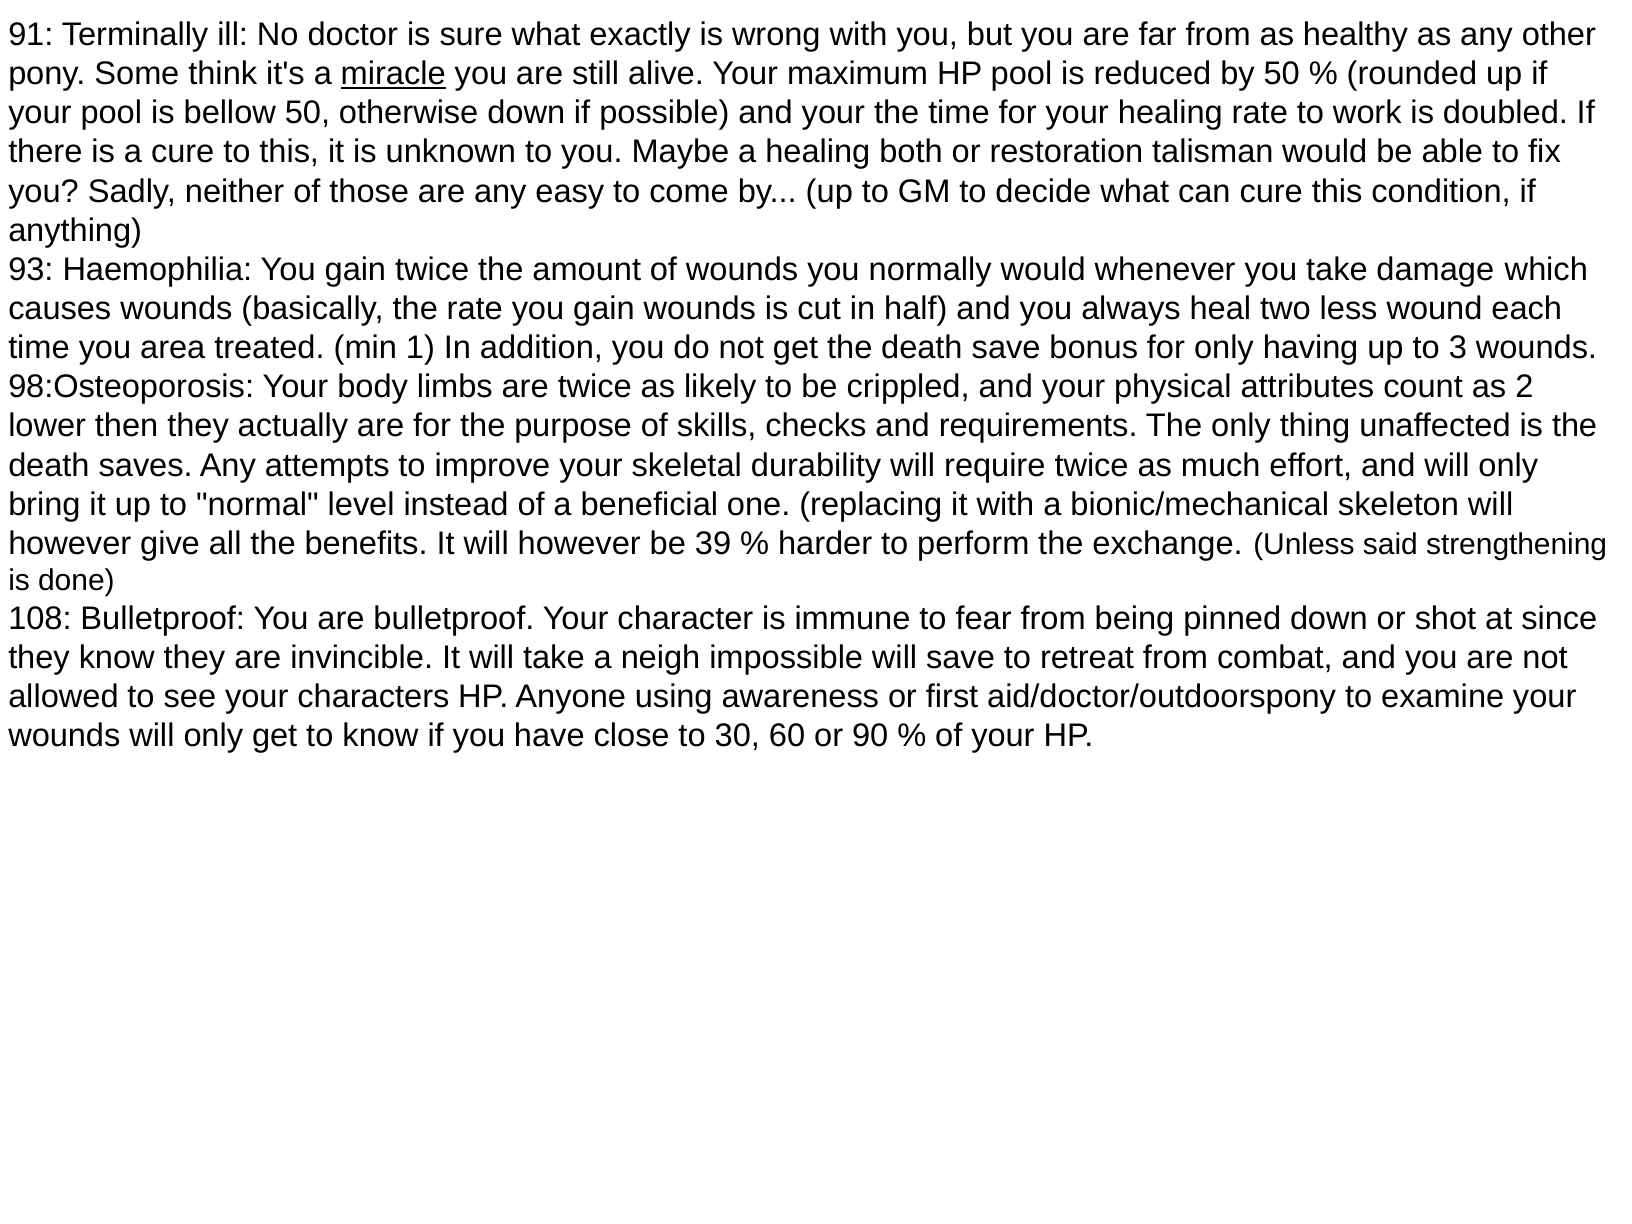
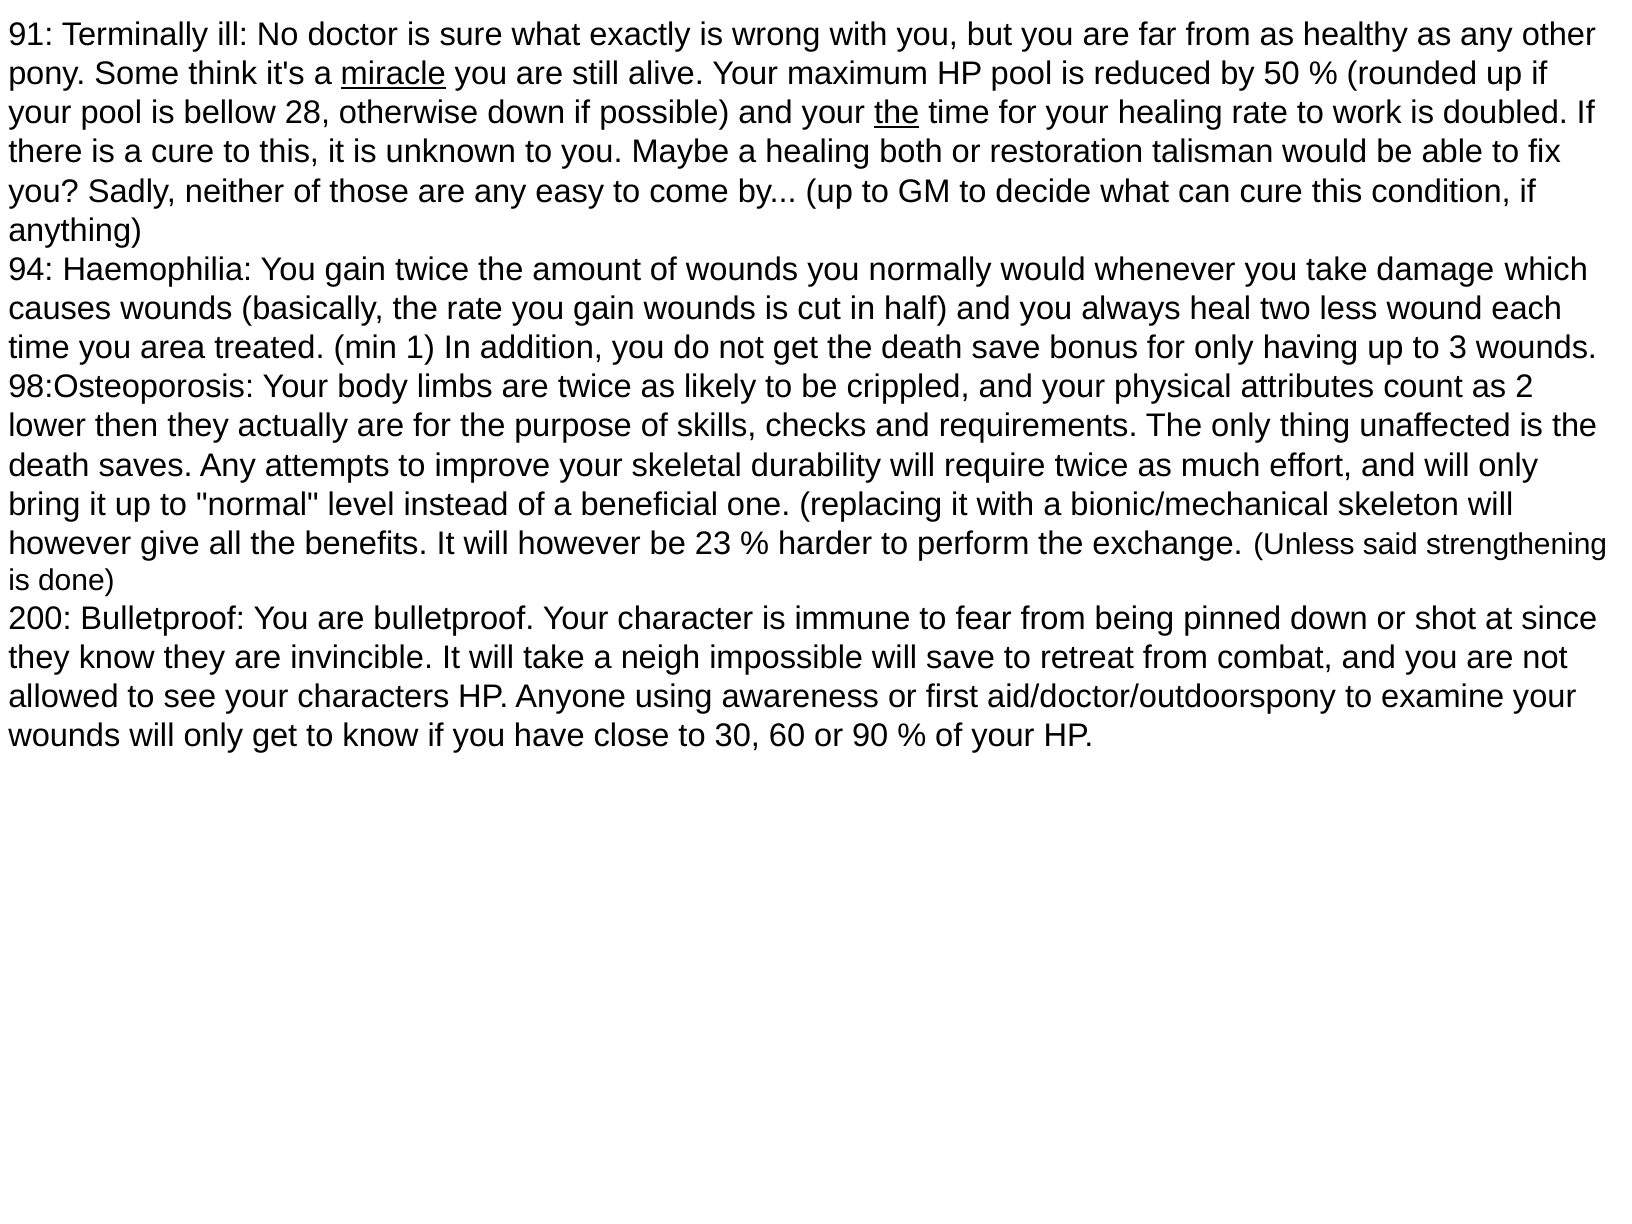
bellow 50: 50 -> 28
the at (897, 113) underline: none -> present
93: 93 -> 94
39: 39 -> 23
108: 108 -> 200
